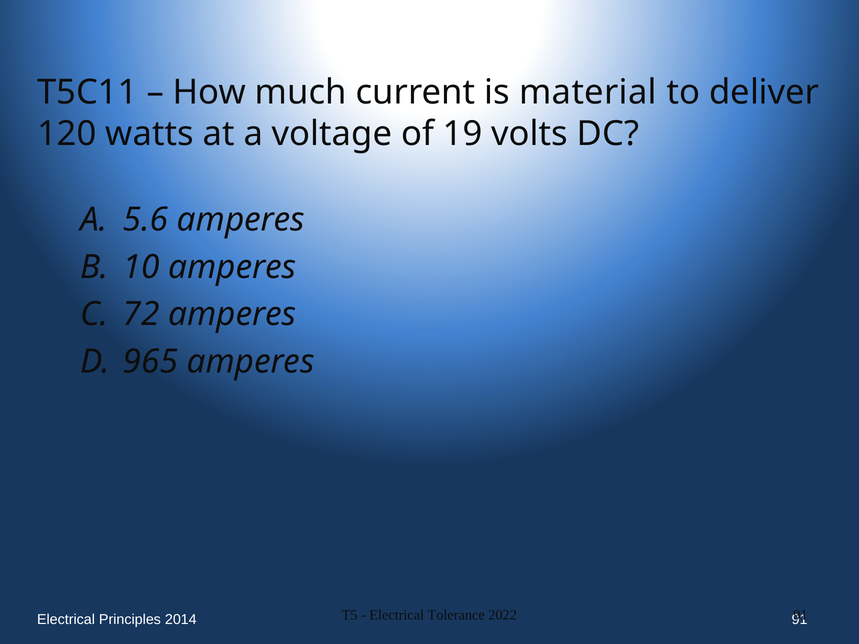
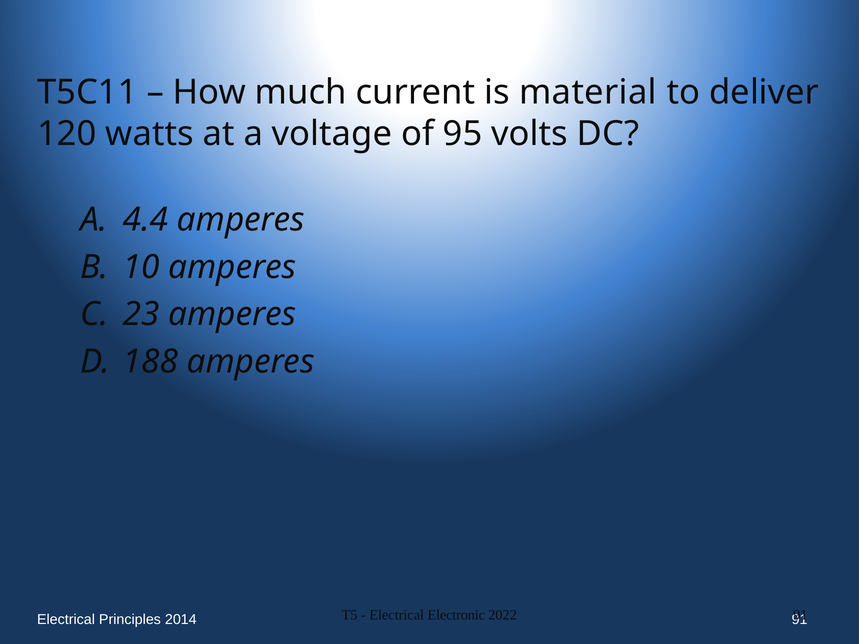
19: 19 -> 95
5.6: 5.6 -> 4.4
72: 72 -> 23
965: 965 -> 188
Tolerance: Tolerance -> Electronic
